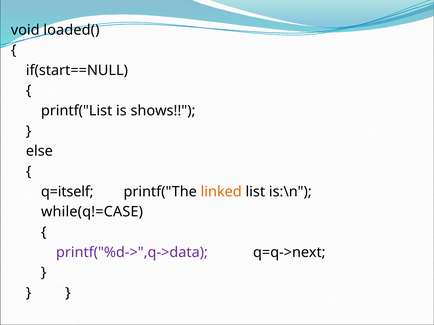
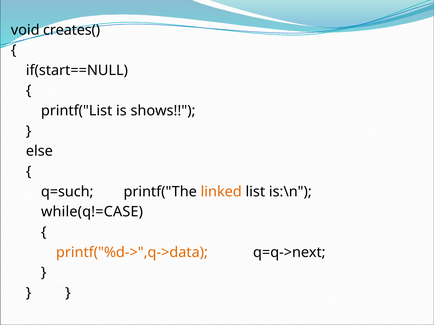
loaded(: loaded( -> creates(
q=itself: q=itself -> q=such
printf("%d->",q->data colour: purple -> orange
